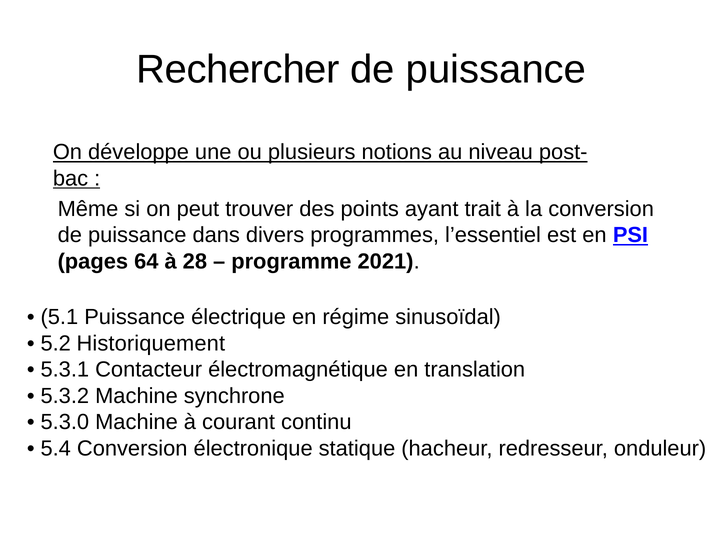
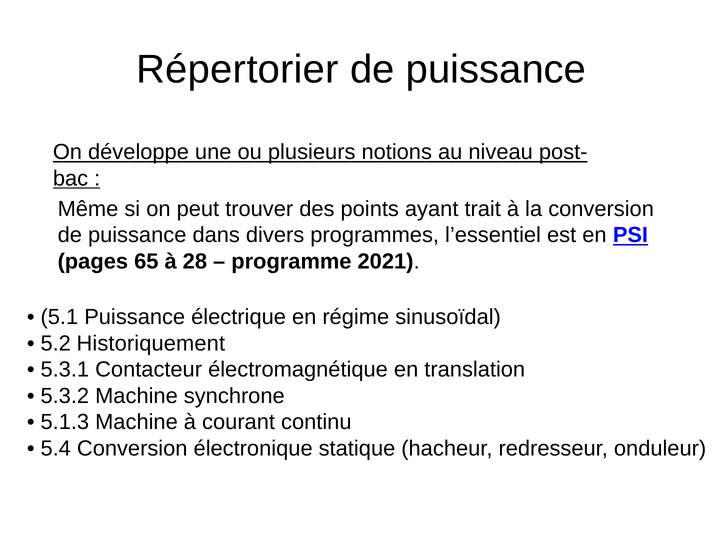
Rechercher: Rechercher -> Répertorier
64: 64 -> 65
5.3.0: 5.3.0 -> 5.1.3
